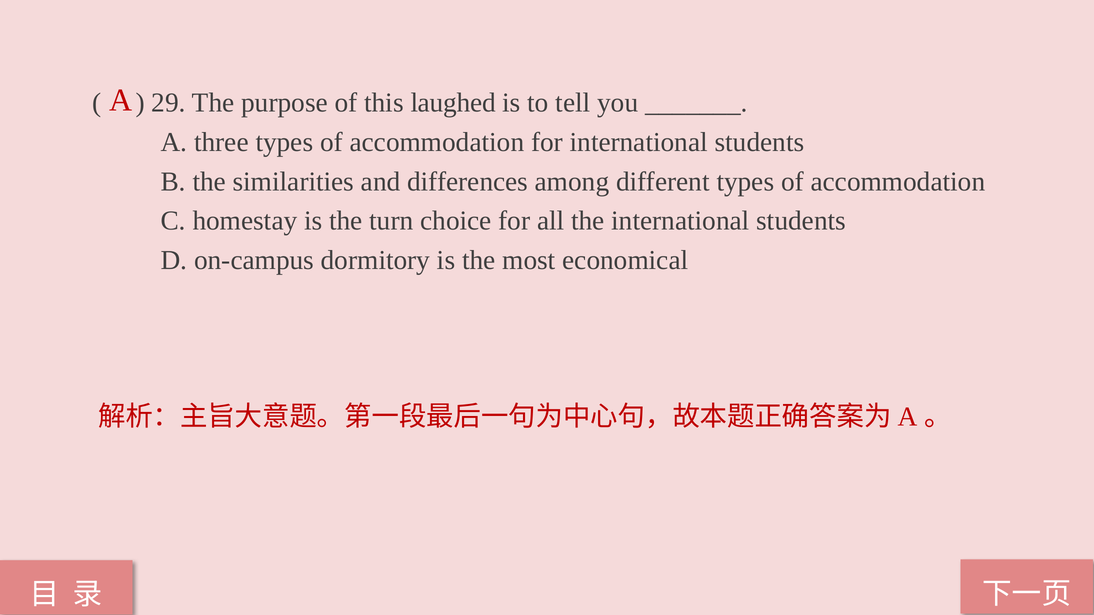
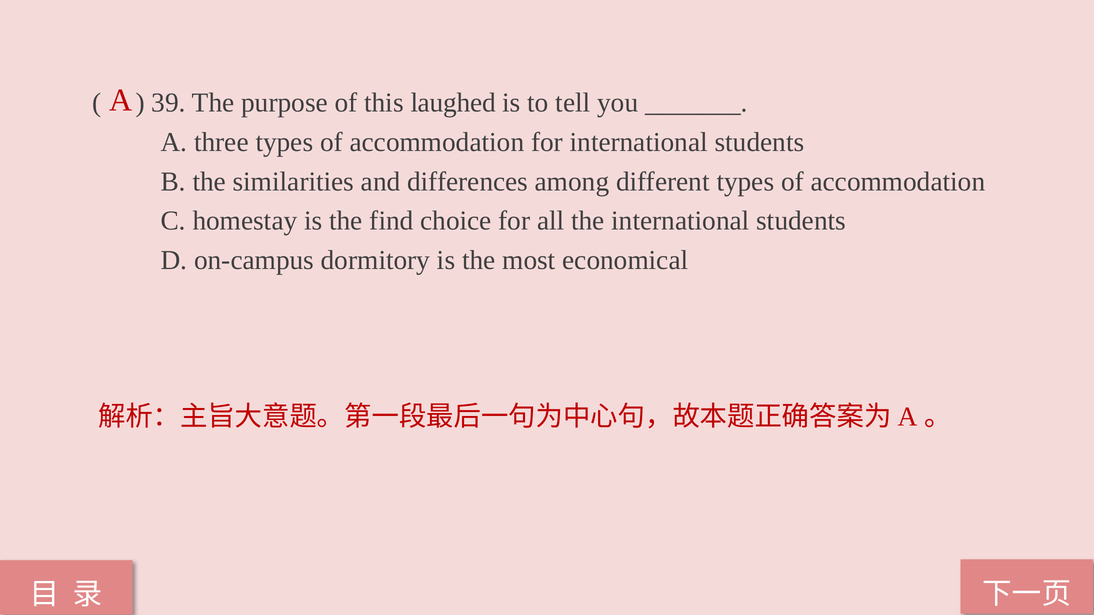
29: 29 -> 39
turn: turn -> find
